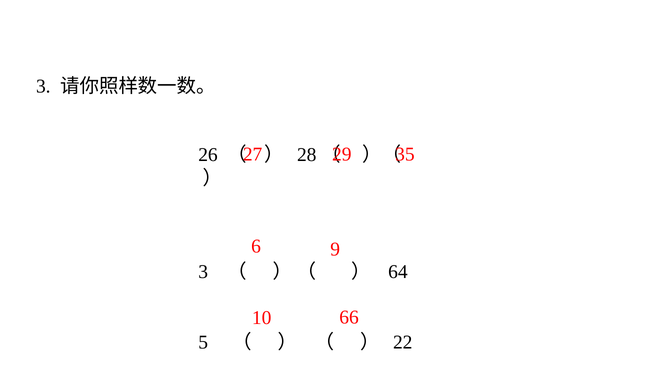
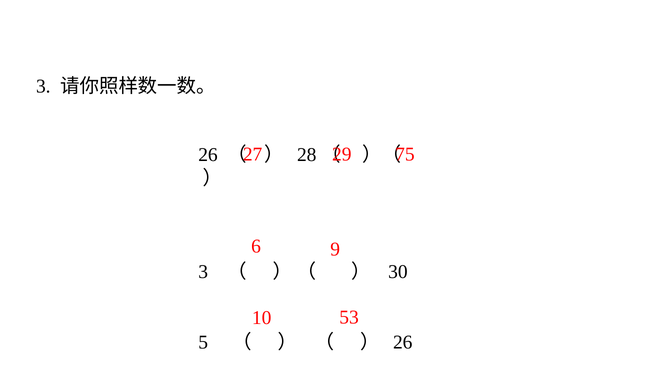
35: 35 -> 75
64: 64 -> 30
66: 66 -> 53
22 at (403, 342): 22 -> 26
